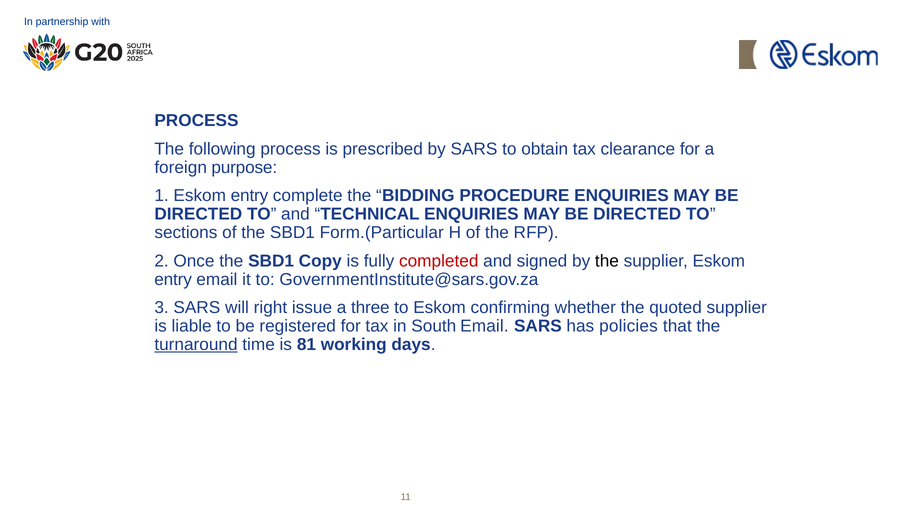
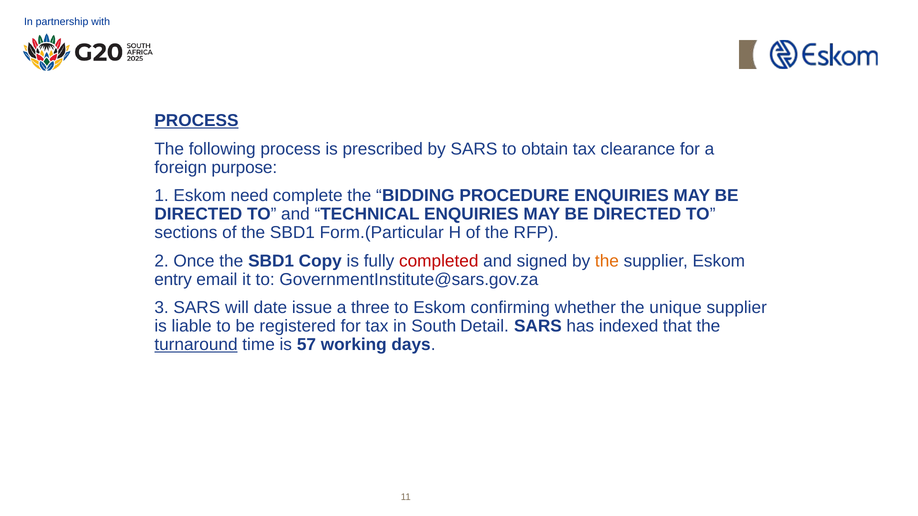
PROCESS at (196, 121) underline: none -> present
1 Eskom entry: entry -> need
the at (607, 261) colour: black -> orange
right: right -> date
quoted: quoted -> unique
South Email: Email -> Detail
policies: policies -> indexed
81: 81 -> 57
